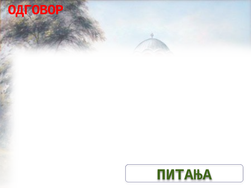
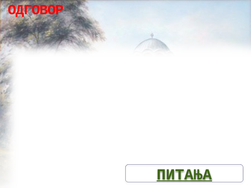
ПИТАЊА underline: none -> present
